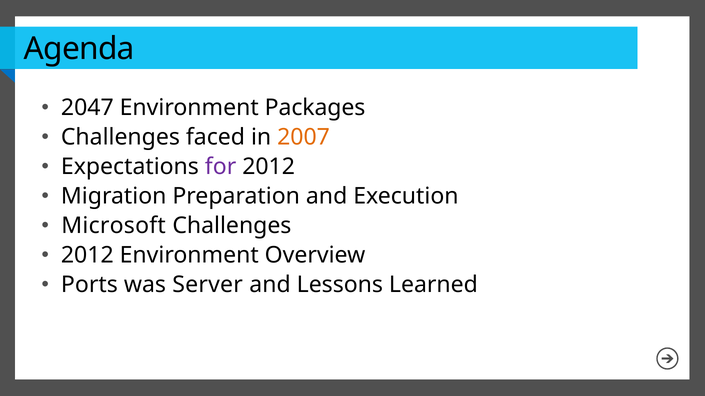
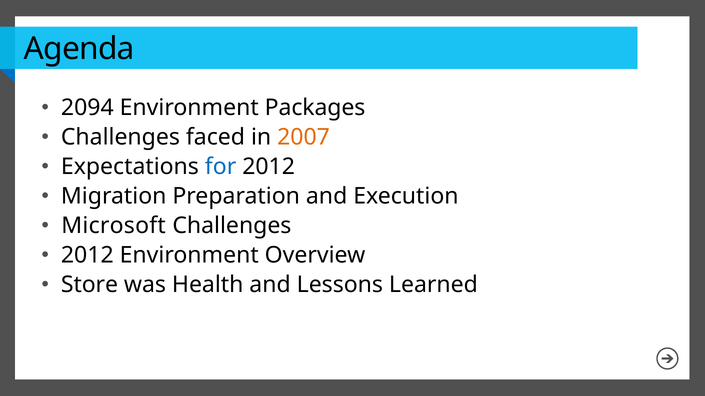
2047: 2047 -> 2094
for colour: purple -> blue
Ports: Ports -> Store
Server: Server -> Health
